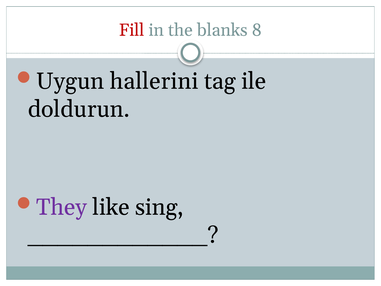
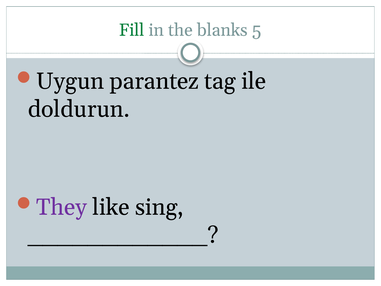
Fill colour: red -> green
8: 8 -> 5
hallerini: hallerini -> parantez
